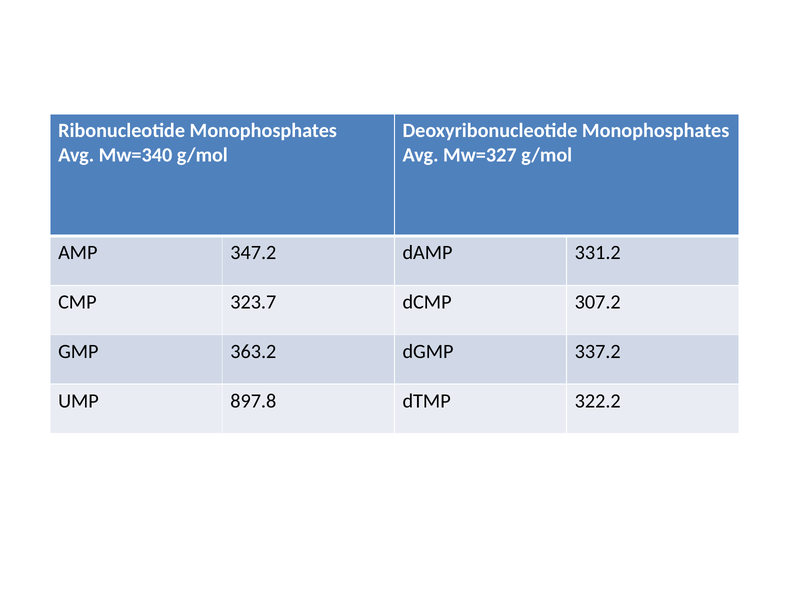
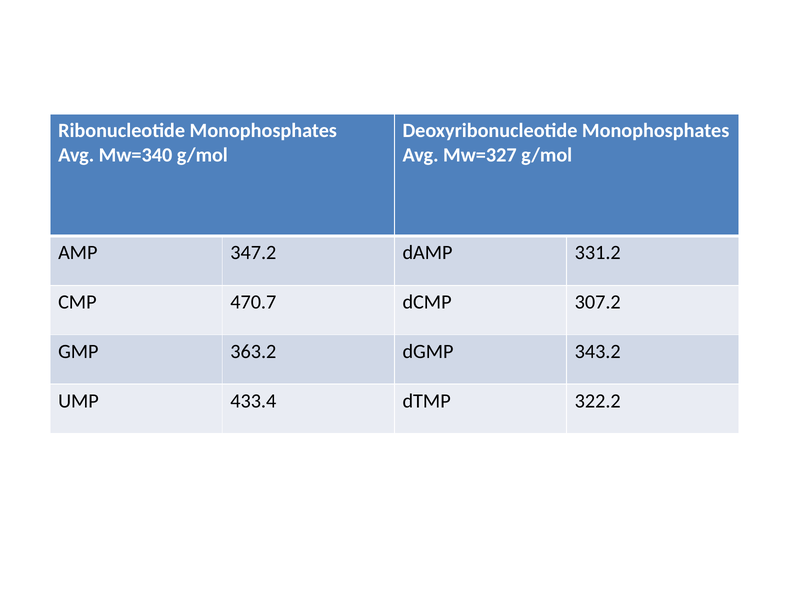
323.7: 323.7 -> 470.7
337.2: 337.2 -> 343.2
897.8: 897.8 -> 433.4
